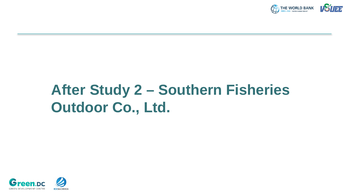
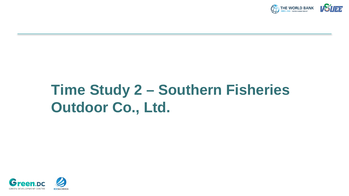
After: After -> Time
